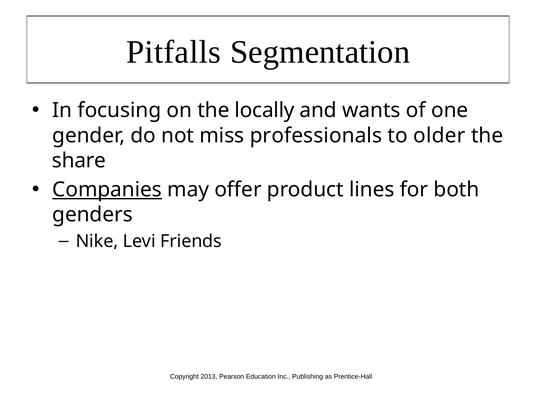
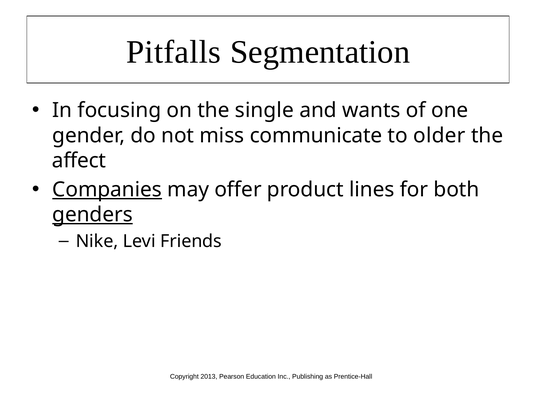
locally: locally -> single
professionals: professionals -> communicate
share: share -> affect
genders underline: none -> present
